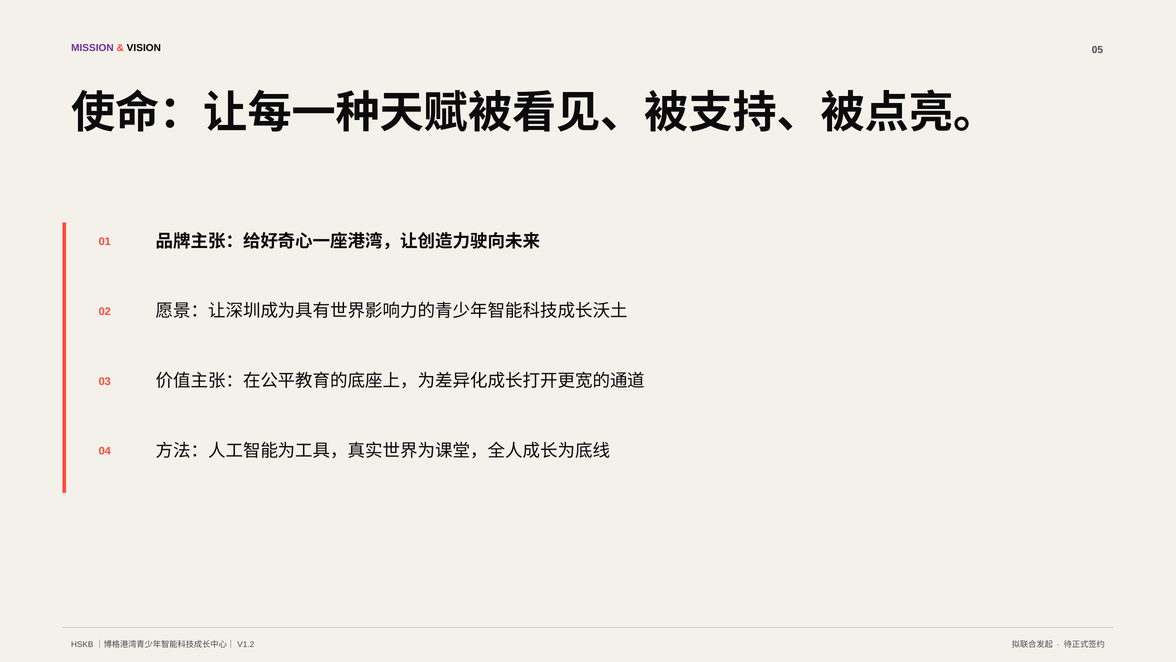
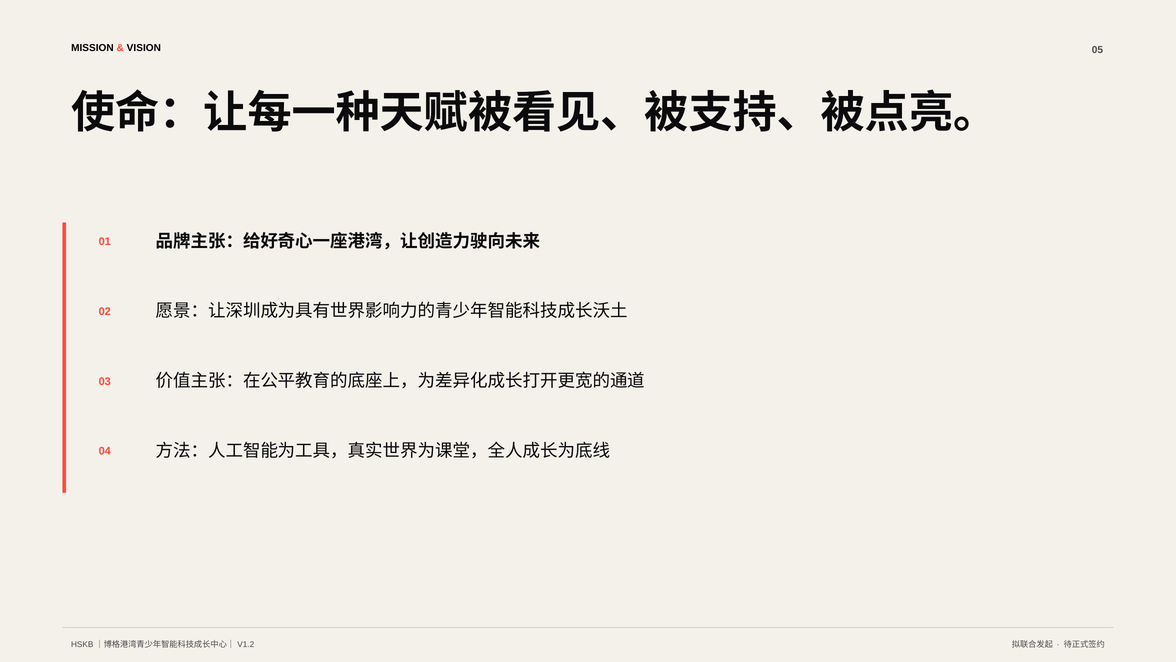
MISSION colour: purple -> black
